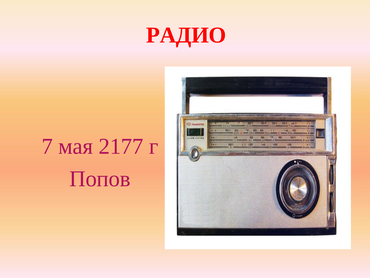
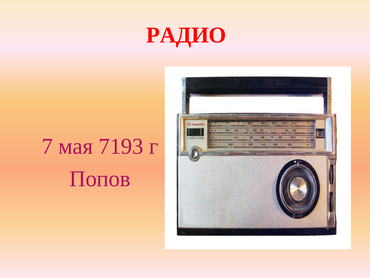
2177: 2177 -> 7193
